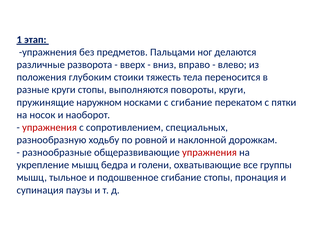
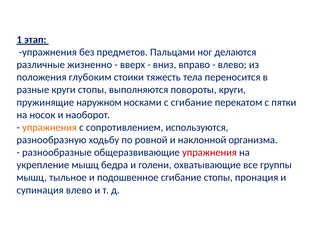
разворота: разворота -> жизненно
упражнения at (50, 127) colour: red -> orange
специальных: специальных -> используются
дорожкам: дорожкам -> организма
супинация паузы: паузы -> влево
